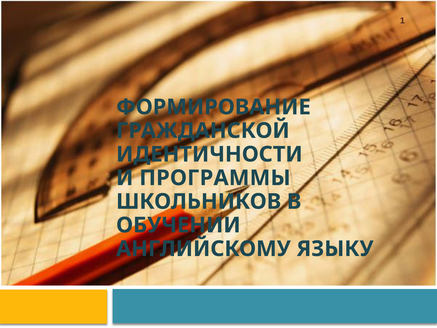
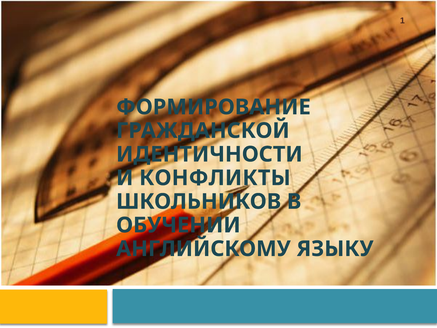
ПРОГРАММЫ: ПРОГРАММЫ -> КОНФЛИКТЫ
